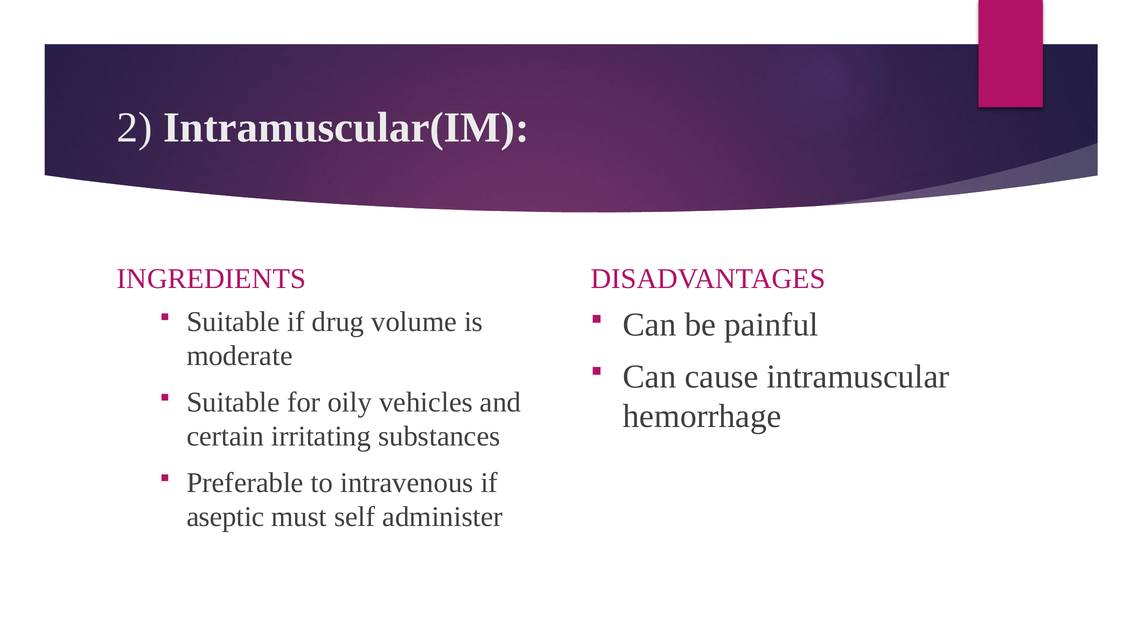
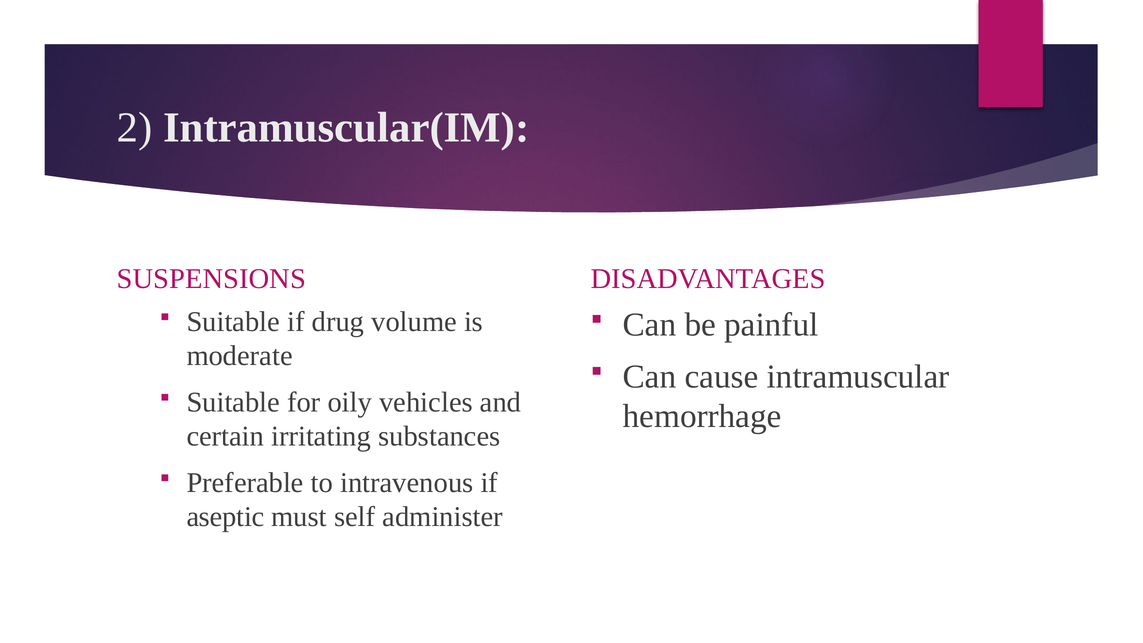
INGREDIENTS: INGREDIENTS -> SUSPENSIONS
